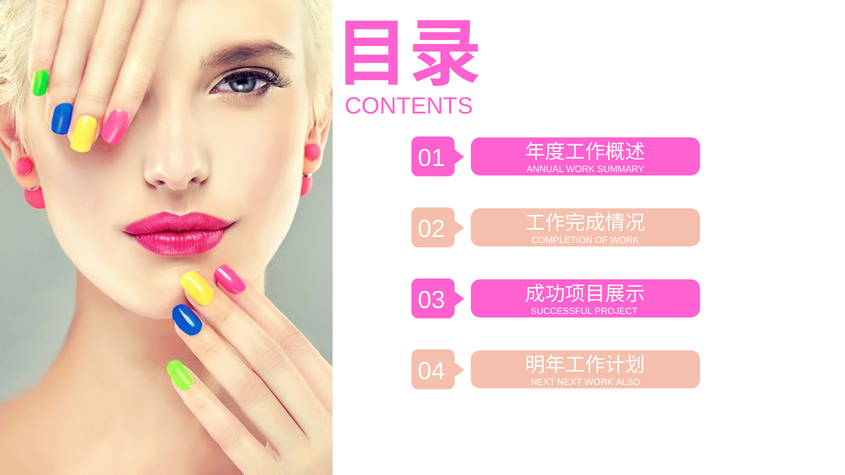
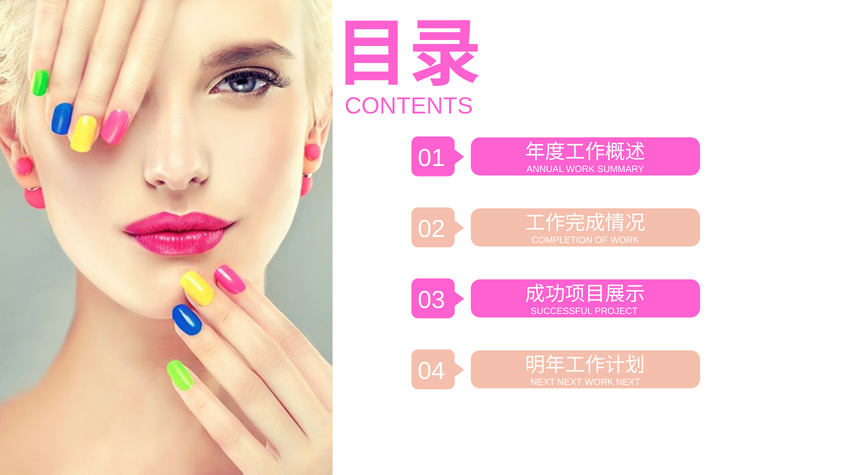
WORK ALSO: ALSO -> NEXT
